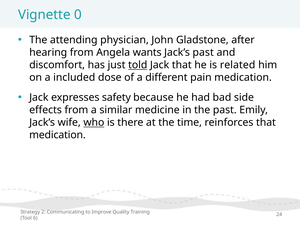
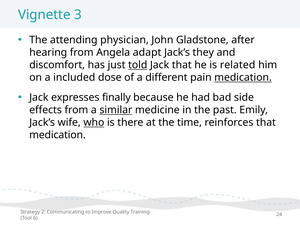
0: 0 -> 3
wants: wants -> adapt
Jack’s past: past -> they
medication at (243, 77) underline: none -> present
safety: safety -> finally
similar underline: none -> present
